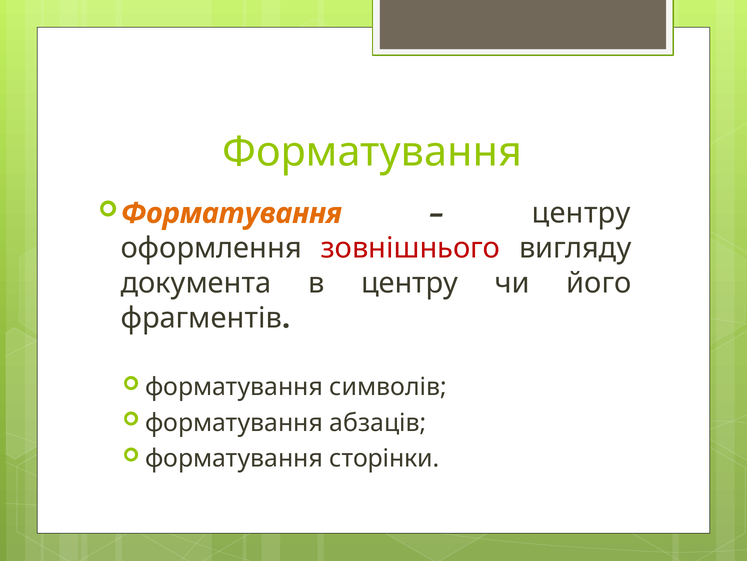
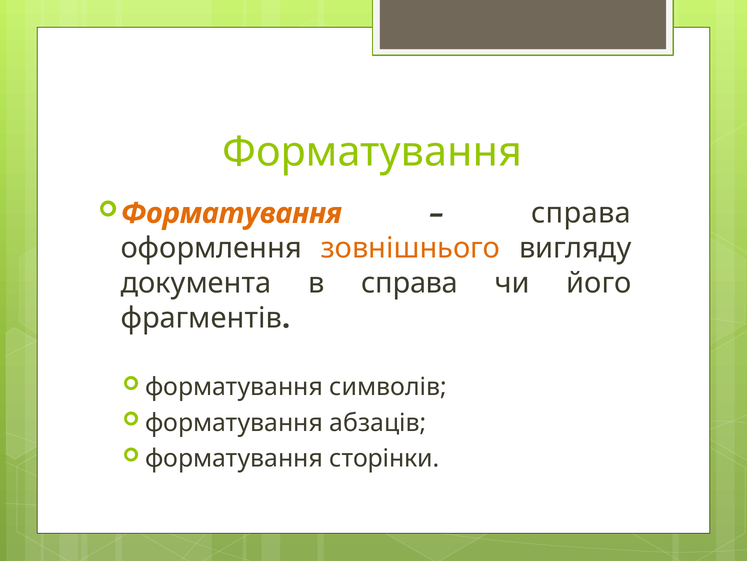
центру at (581, 213): центру -> справа
зовнішнього colour: red -> orange
в центру: центру -> справа
